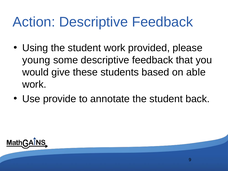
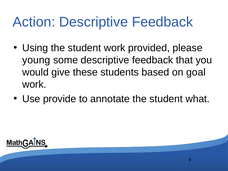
able: able -> goal
back: back -> what
